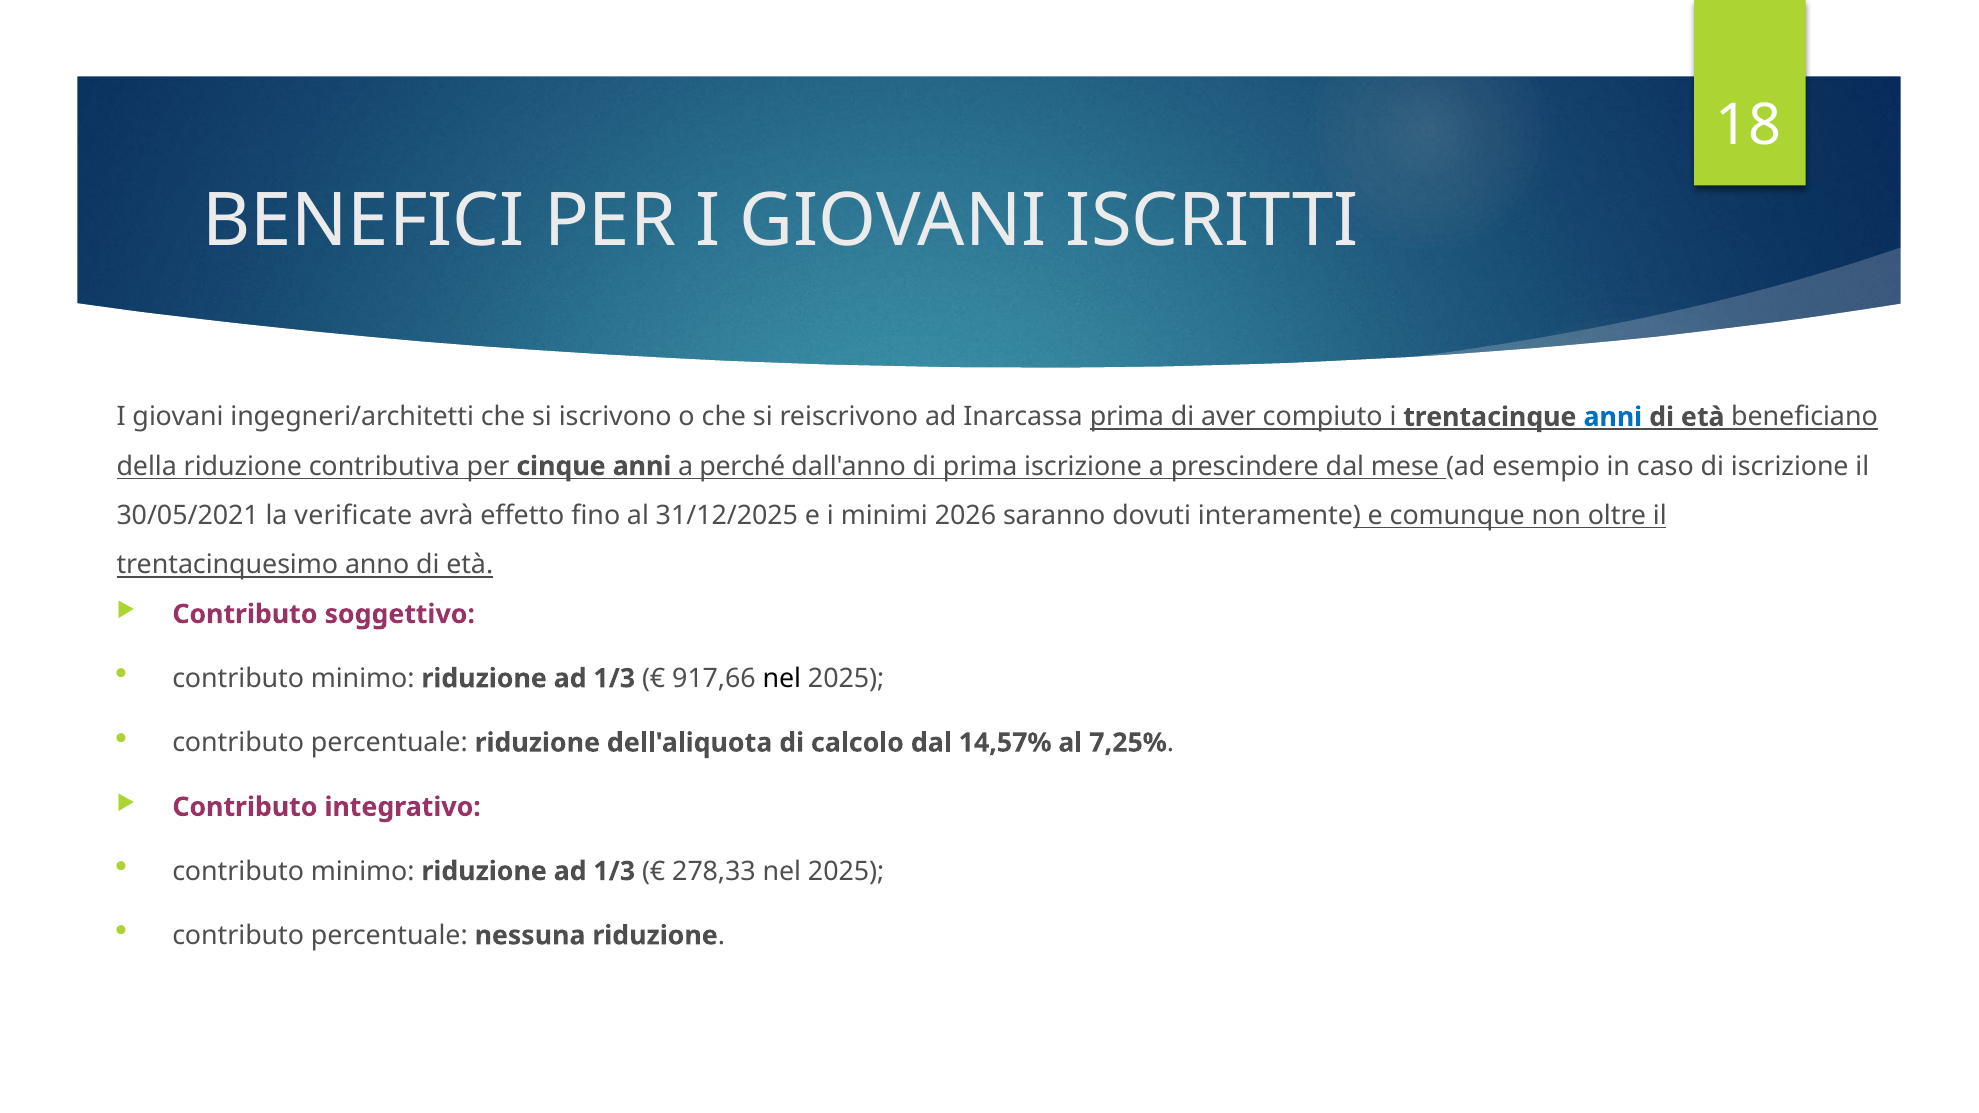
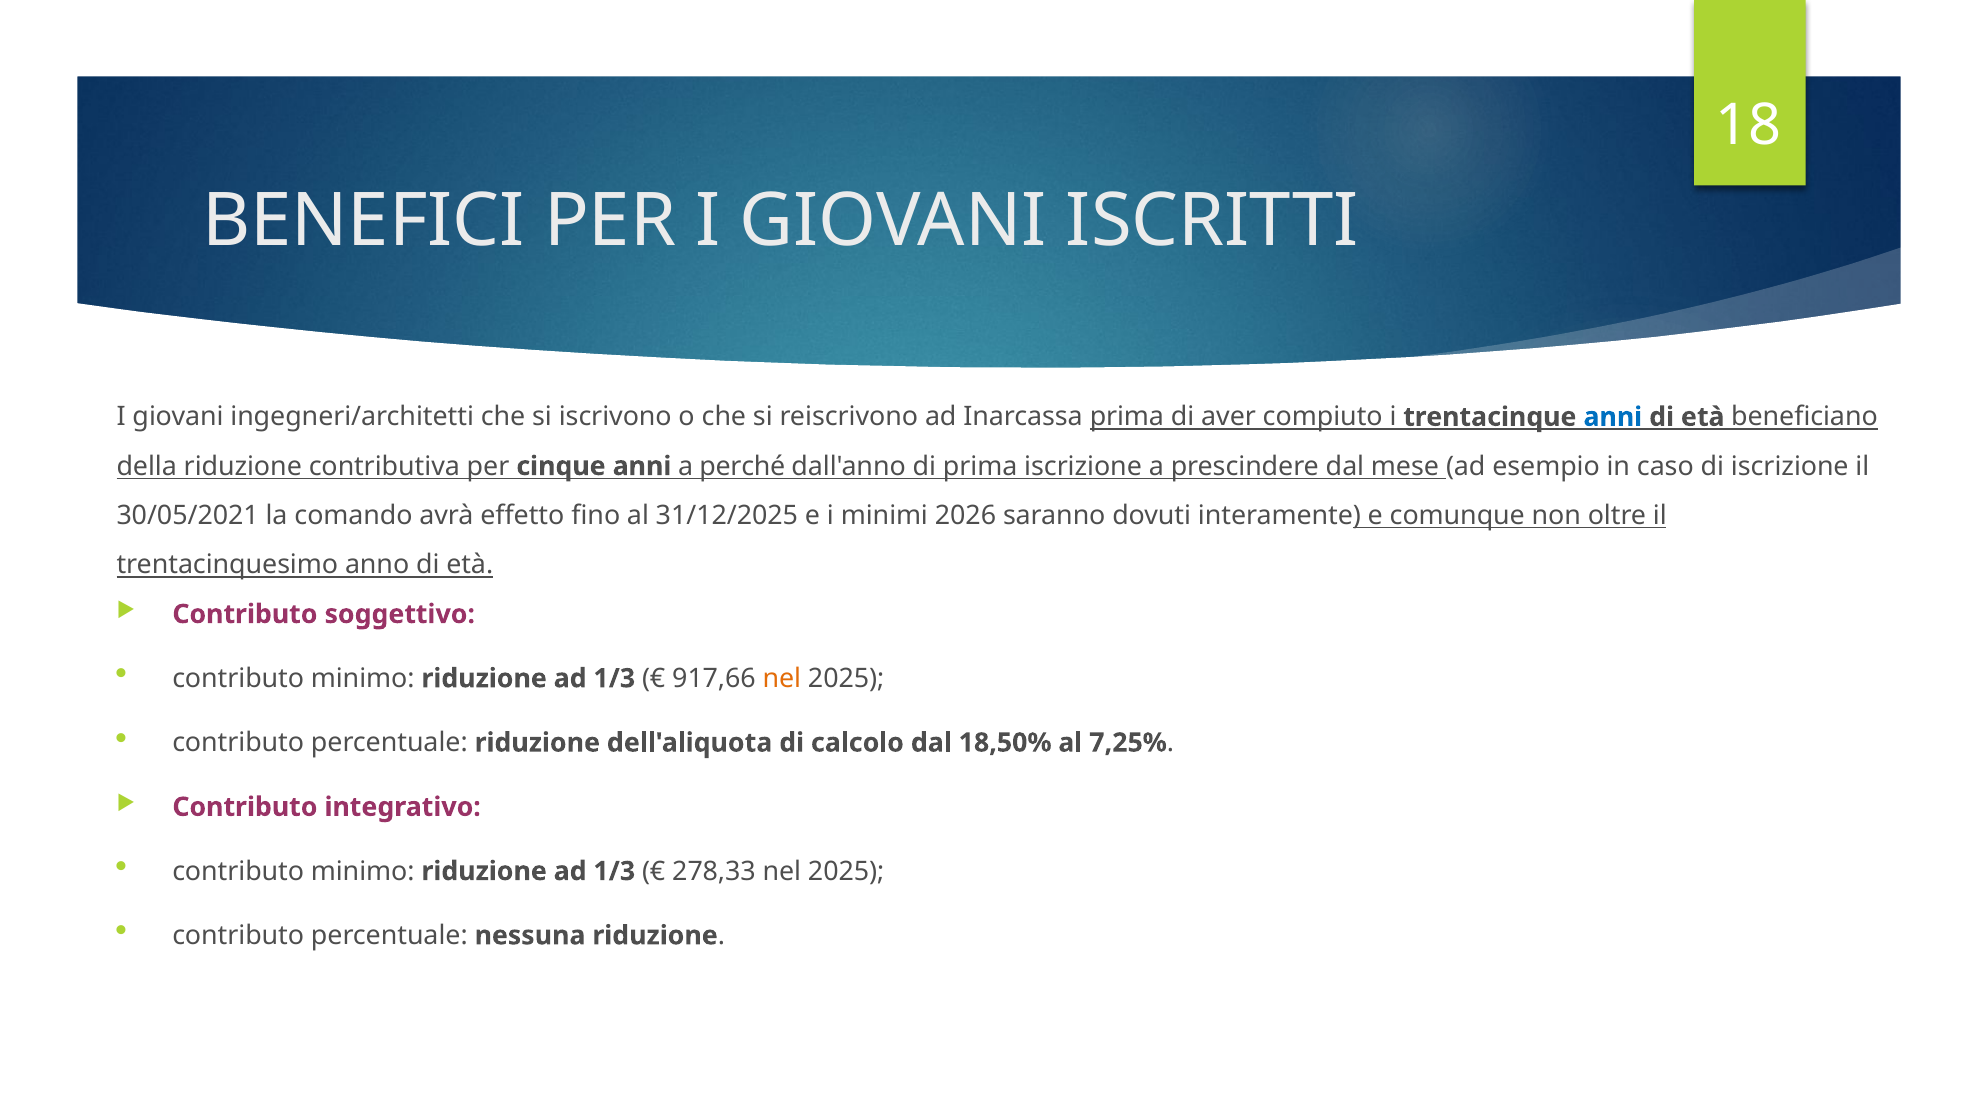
verificate: verificate -> comando
nel at (782, 679) colour: black -> orange
14,57%: 14,57% -> 18,50%
